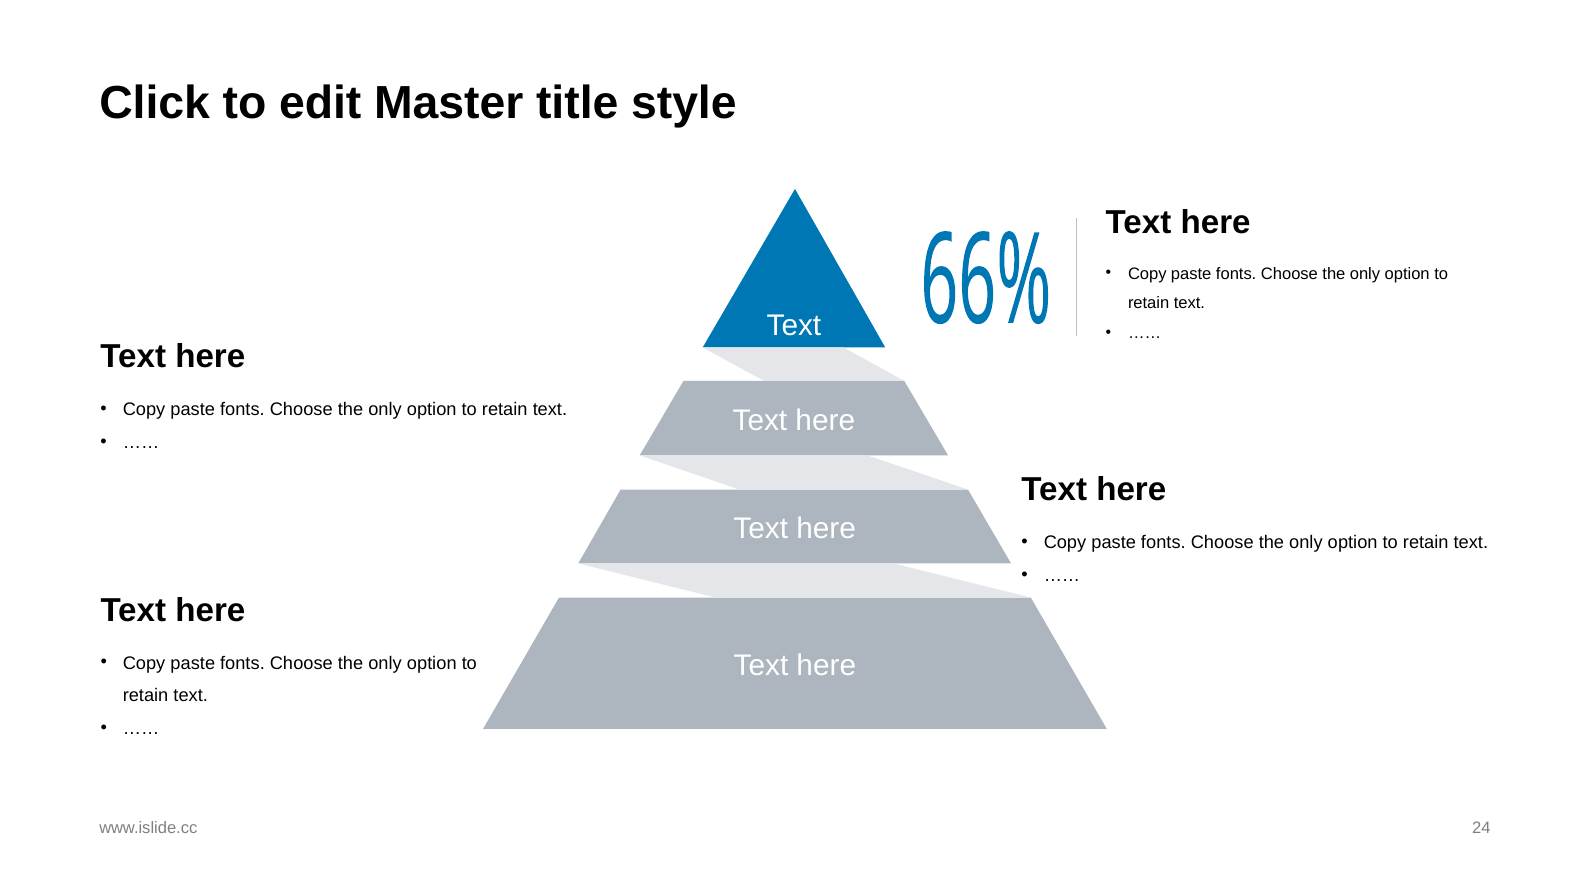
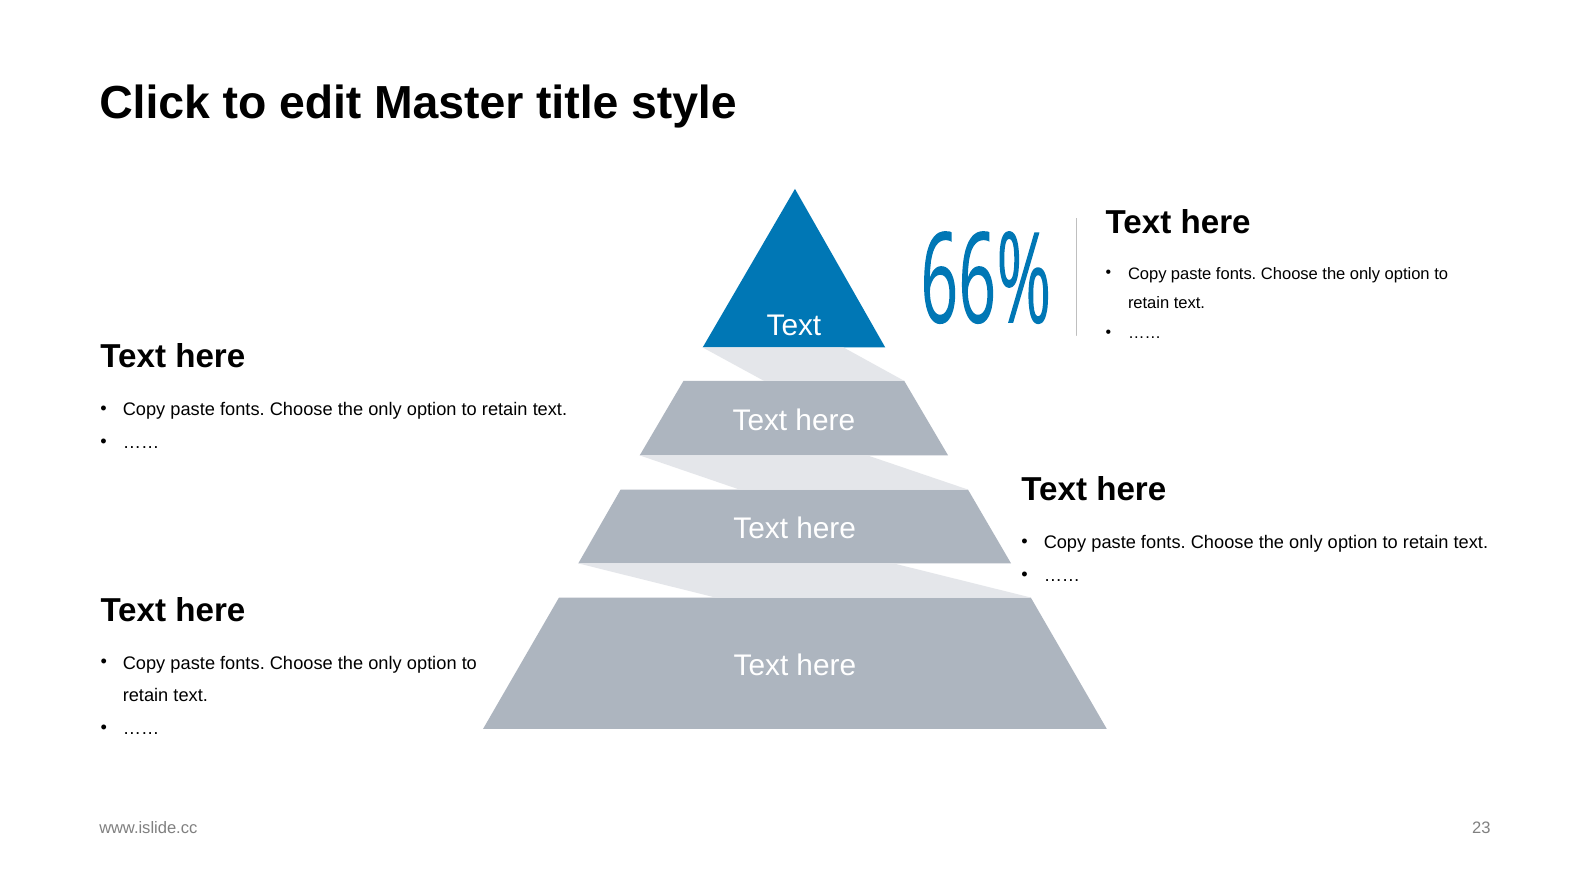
24: 24 -> 23
